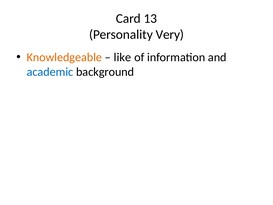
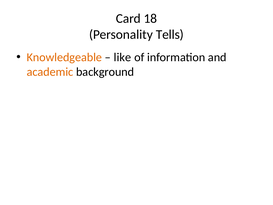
13: 13 -> 18
Very: Very -> Tells
academic colour: blue -> orange
